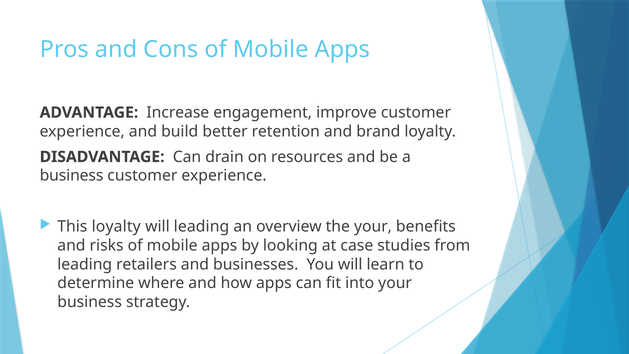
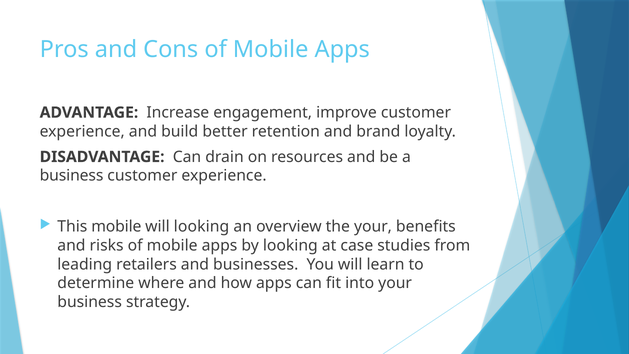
This loyalty: loyalty -> mobile
will leading: leading -> looking
